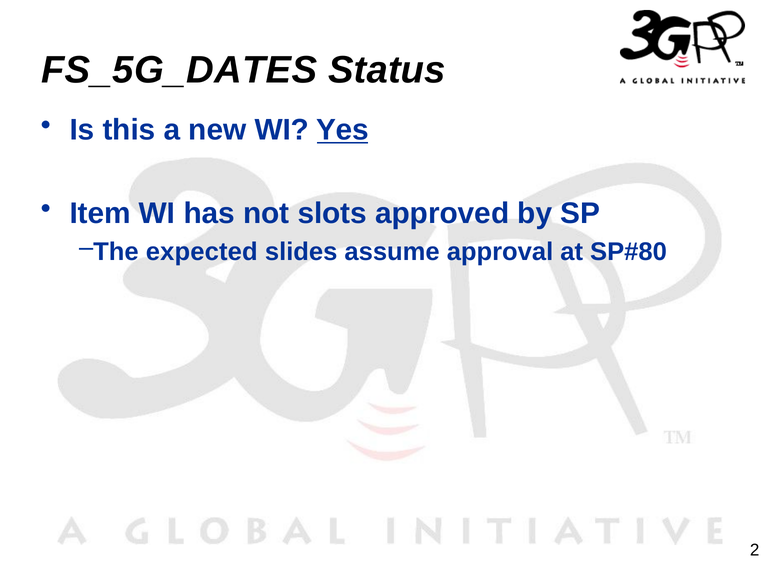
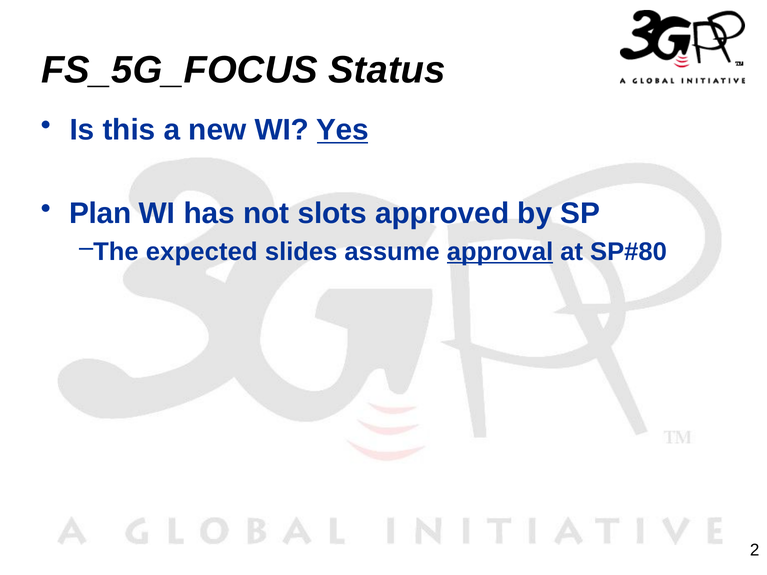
FS_5G_DATES: FS_5G_DATES -> FS_5G_FOCUS
Item: Item -> Plan
approval underline: none -> present
